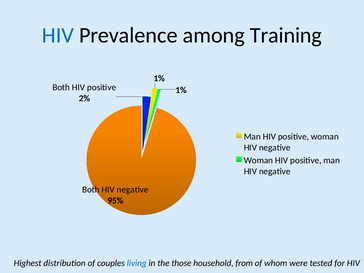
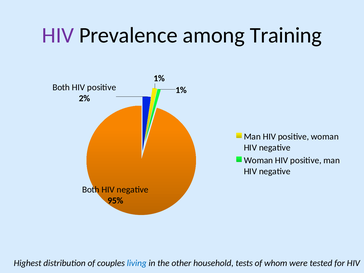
HIV at (58, 35) colour: blue -> purple
those: those -> other
from: from -> tests
